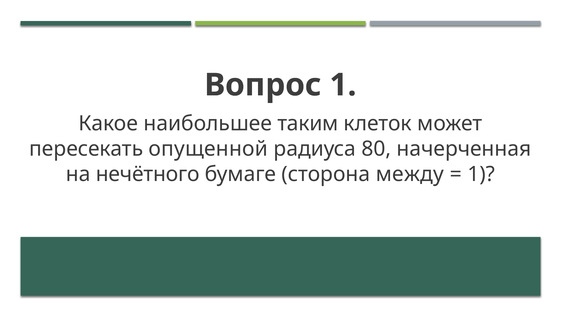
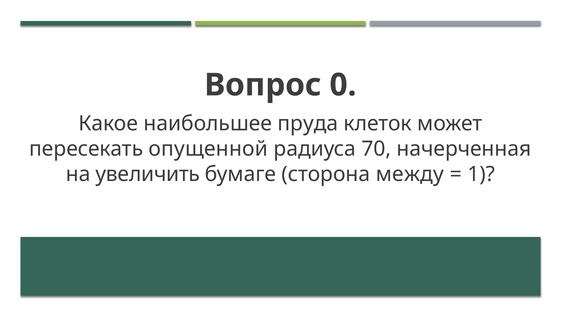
Вопрос 1: 1 -> 0
таким: таким -> пруда
80: 80 -> 70
нечётного: нечётного -> увеличить
